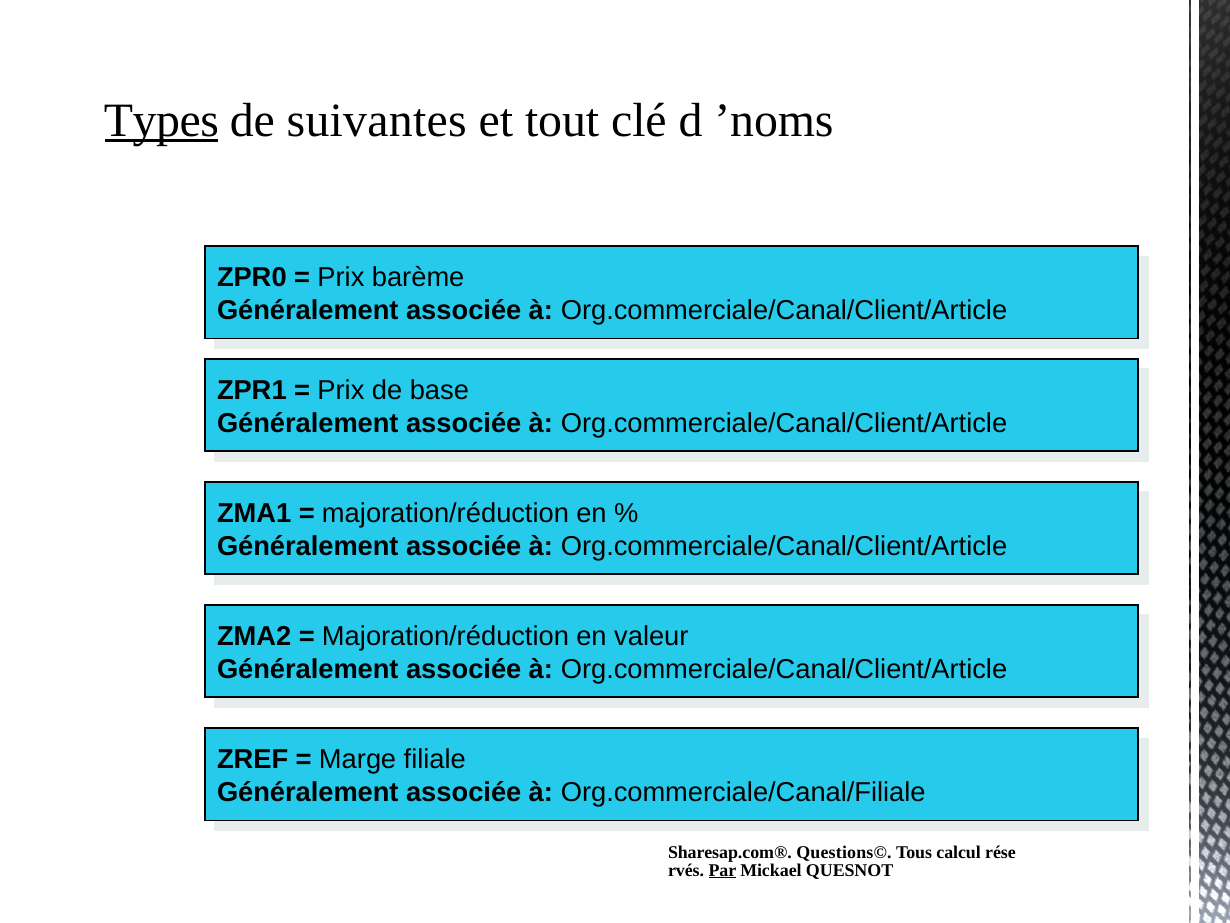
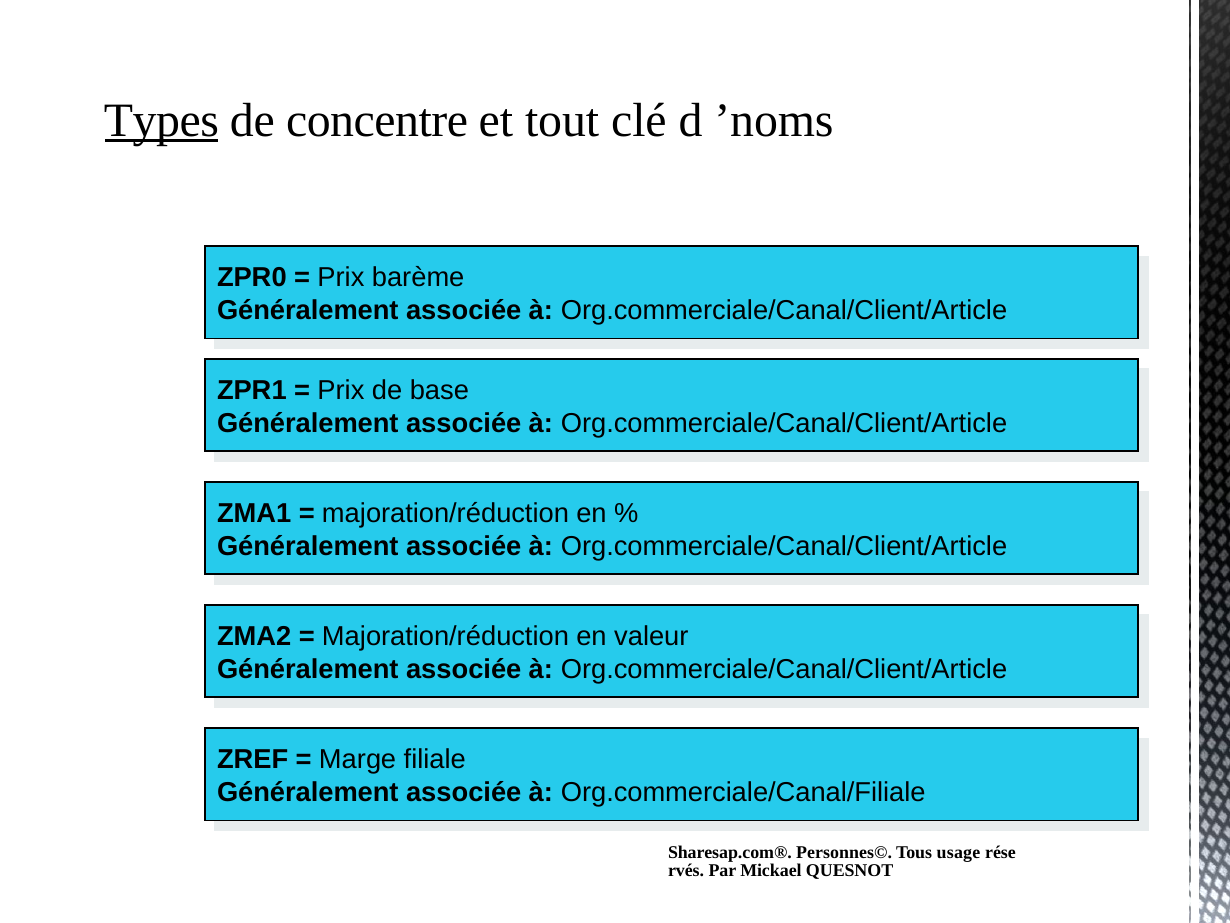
suivantes: suivantes -> concentre
Questions©: Questions© -> Personnes©
calcul: calcul -> usage
Par underline: present -> none
